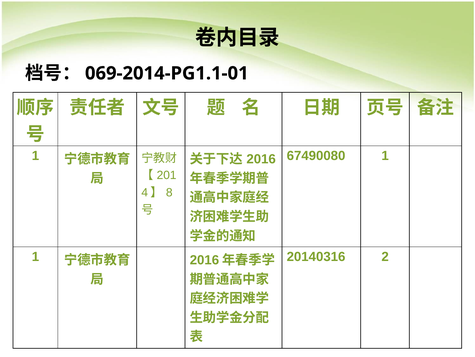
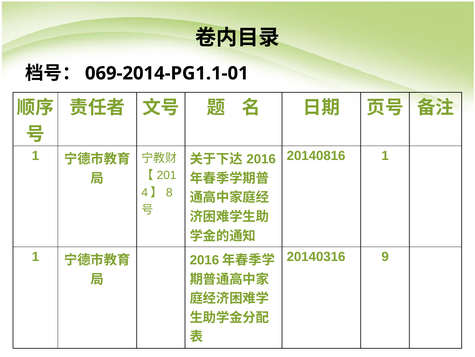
67490080: 67490080 -> 20140816
2: 2 -> 9
